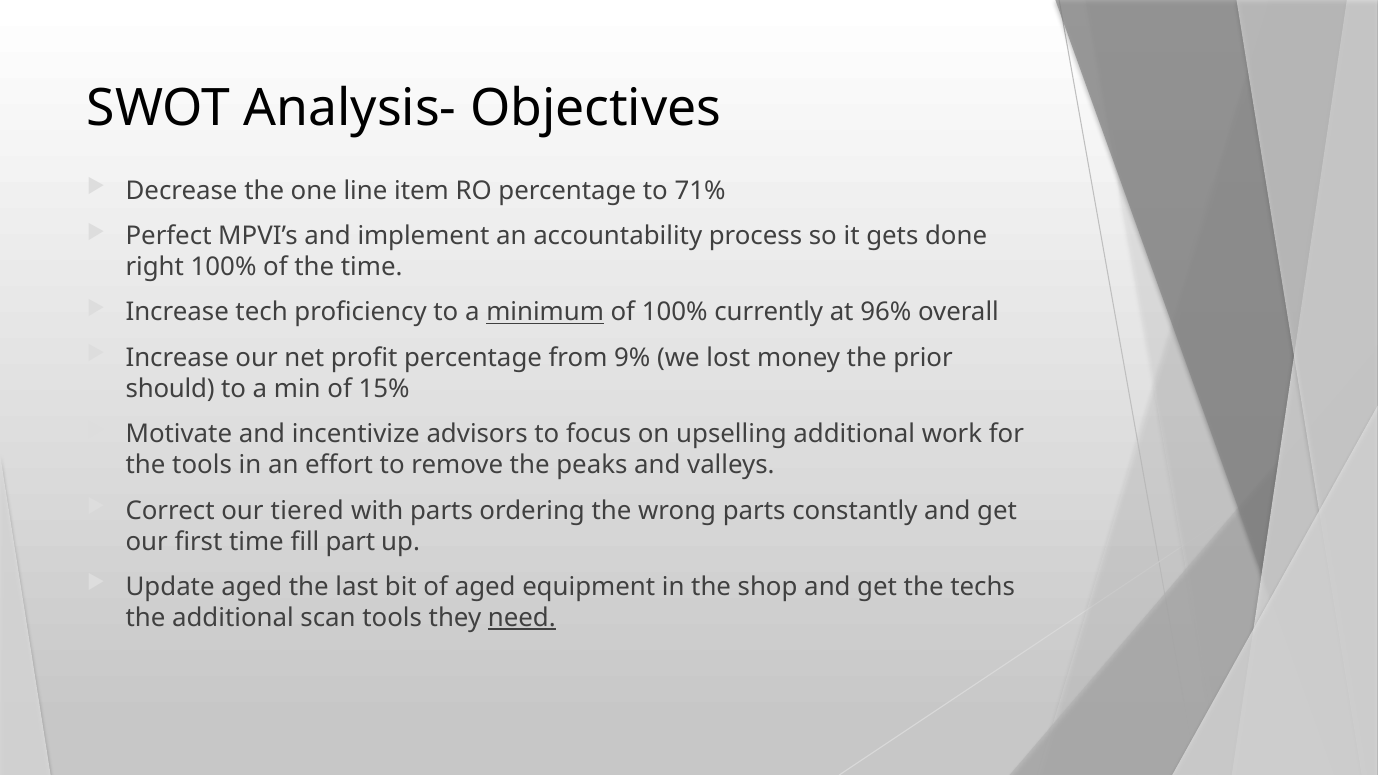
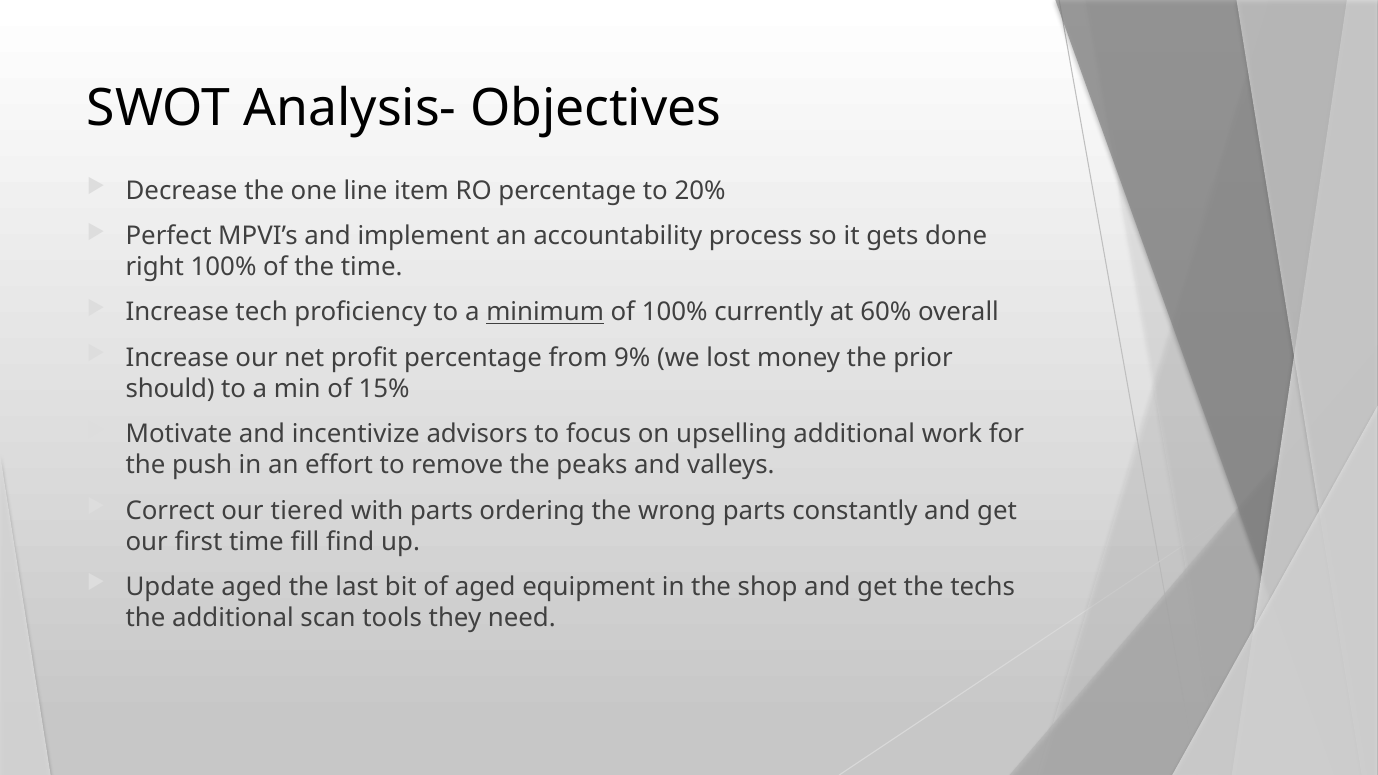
71%: 71% -> 20%
96%: 96% -> 60%
the tools: tools -> push
part: part -> find
need underline: present -> none
